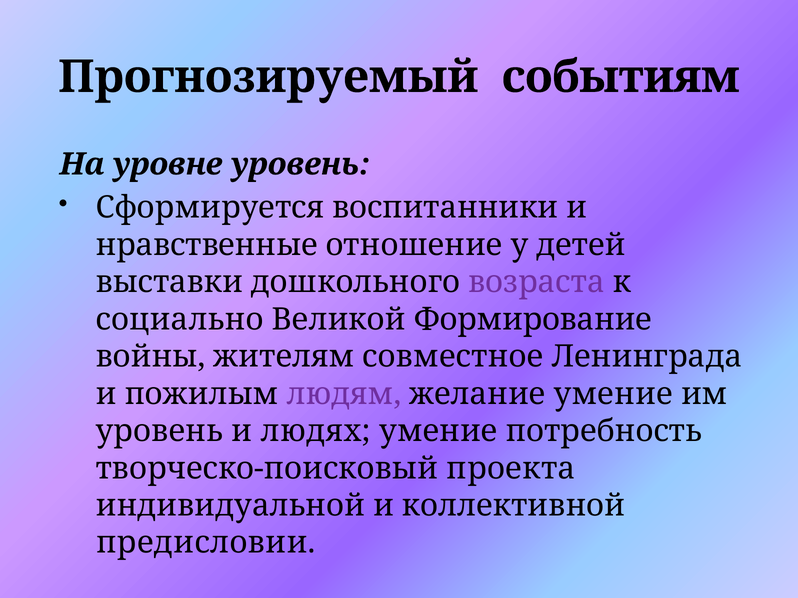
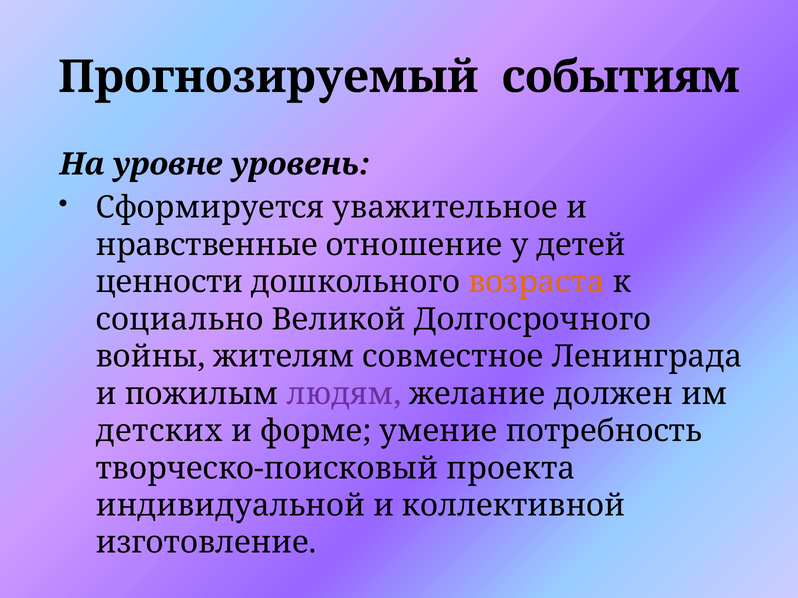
воспитанники: воспитанники -> уважительное
выставки: выставки -> ценности
возраста colour: purple -> orange
Формирование: Формирование -> Долгосрочного
желание умение: умение -> должен
уровень at (159, 431): уровень -> детских
людях: людях -> форме
предисловии: предисловии -> изготовление
